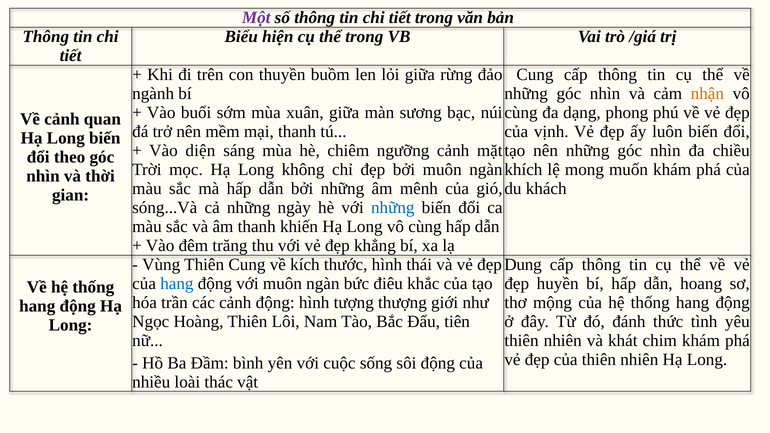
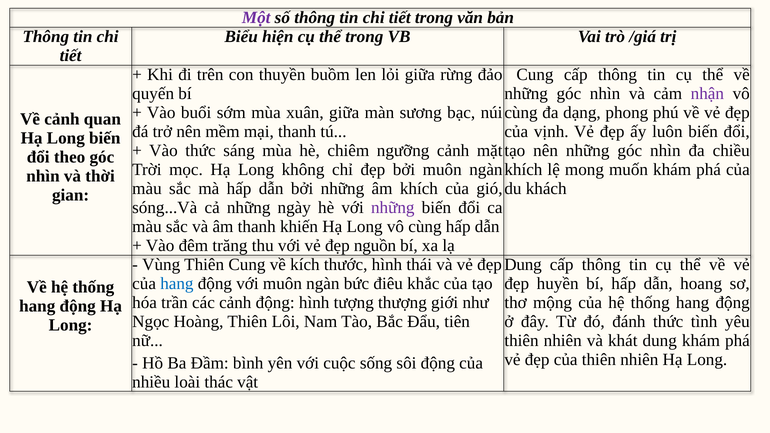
ngành: ngành -> quyến
nhận colour: orange -> purple
Vào diện: diện -> thức
âm mênh: mênh -> khích
những at (393, 208) colour: blue -> purple
khẳng: khẳng -> nguồn
khát chim: chim -> dung
